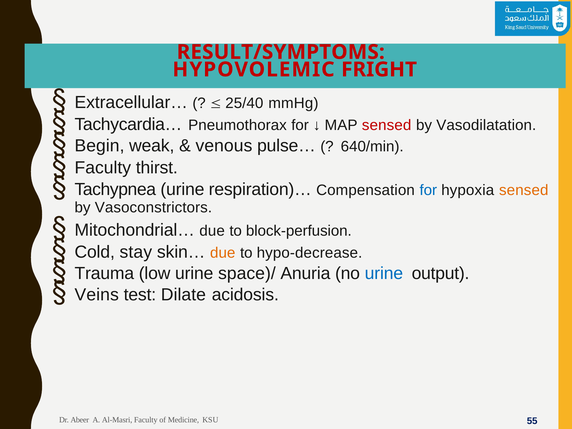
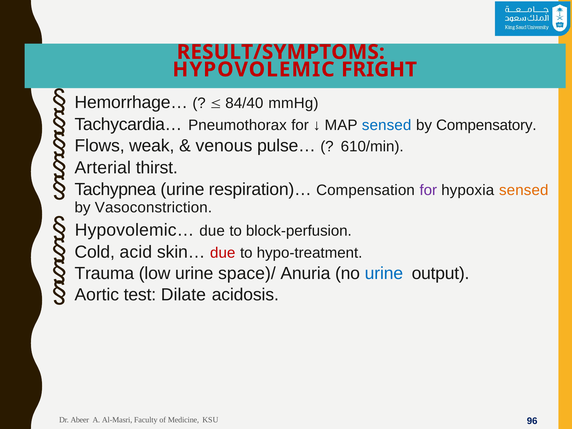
Extracellular…: Extracellular… -> Hemorrhage…
25/40: 25/40 -> 84/40
sensed at (387, 125) colour: red -> blue
Vasodilatation: Vasodilatation -> Compensatory
Begin: Begin -> Flows
640/min: 640/min -> 610/min
Faculty at (103, 168): Faculty -> Arterial
for at (428, 190) colour: blue -> purple
Vasoconstrictors: Vasoconstrictors -> Vasoconstriction
Mitochondrial…: Mitochondrial… -> Hypovolemic…
stay: stay -> acid
due at (223, 253) colour: orange -> red
hypo-decrease: hypo-decrease -> hypo-treatment
Veins: Veins -> Aortic
55: 55 -> 96
